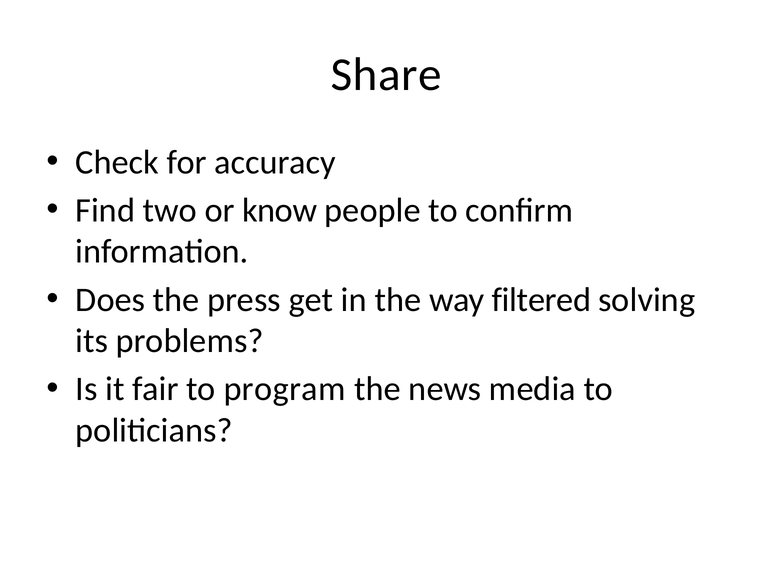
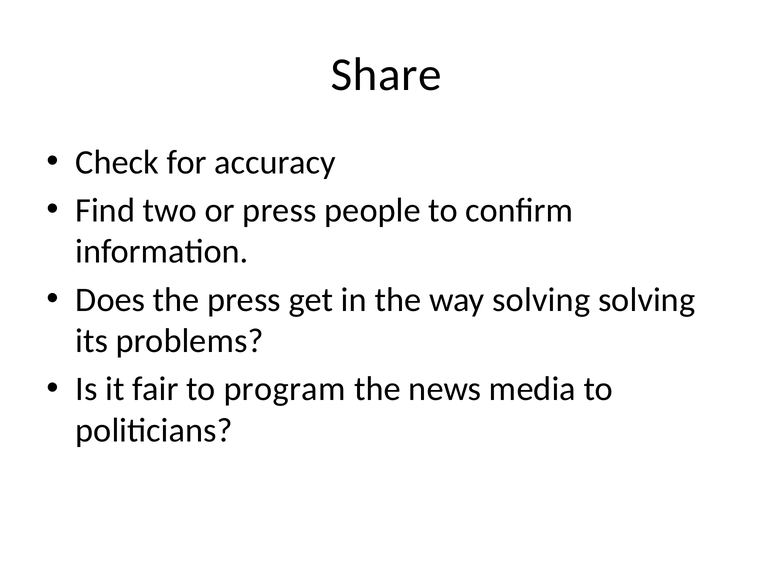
or know: know -> press
way filtered: filtered -> solving
